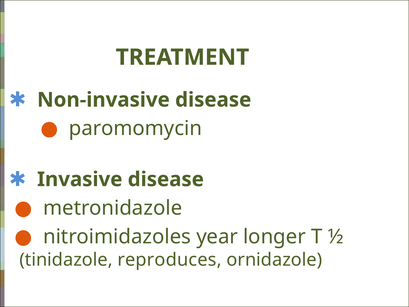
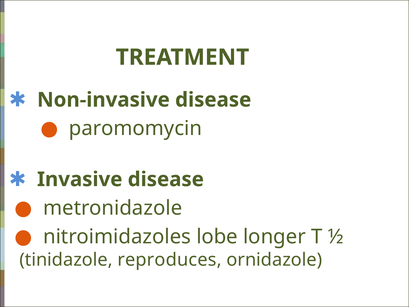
year: year -> lobe
